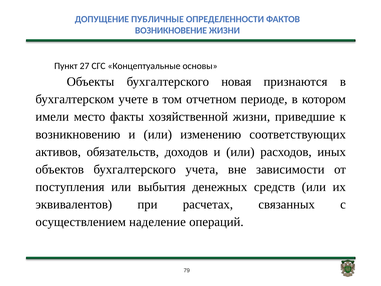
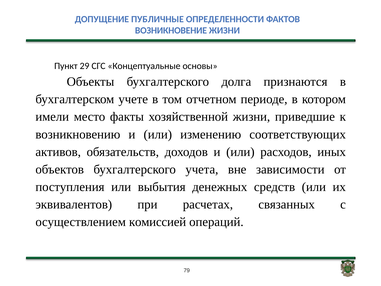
27: 27 -> 29
новая: новая -> долга
наделение: наделение -> комиссией
